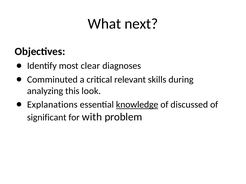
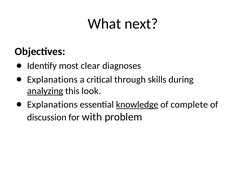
Comminuted at (52, 80): Comminuted -> Explanations
relevant: relevant -> through
analyzing underline: none -> present
discussed: discussed -> complete
significant: significant -> discussion
